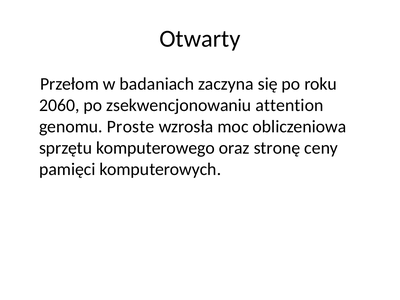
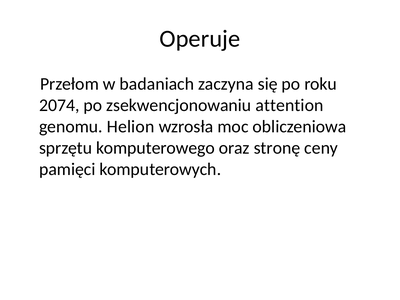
Otwarty: Otwarty -> Operuje
2060: 2060 -> 2074
Proste: Proste -> Helion
